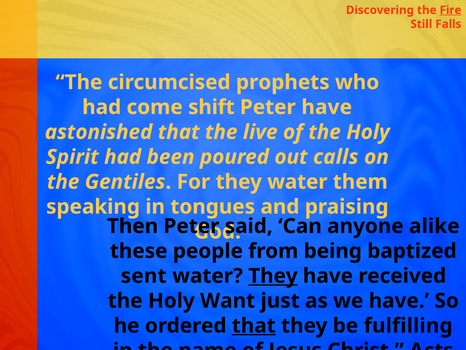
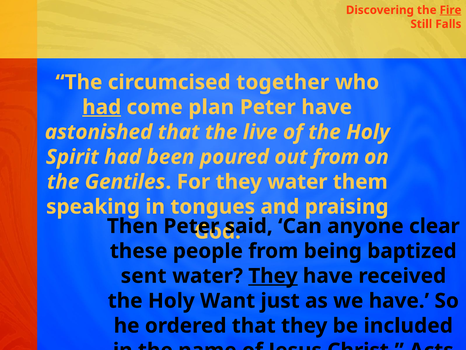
prophets: prophets -> together
had at (102, 107) underline: none -> present
shift: shift -> plan
out calls: calls -> from
alike: alike -> clear
that at (254, 325) underline: present -> none
fulfilling: fulfilling -> included
